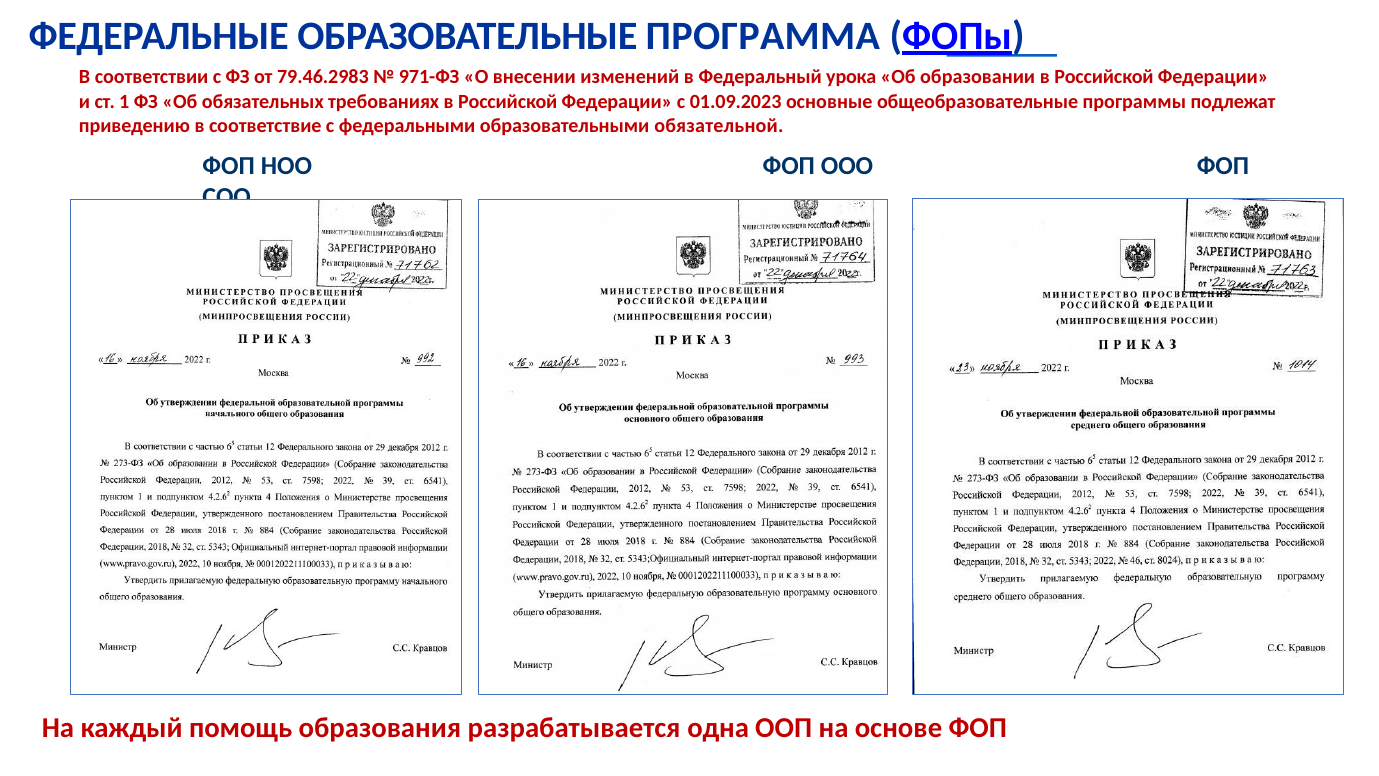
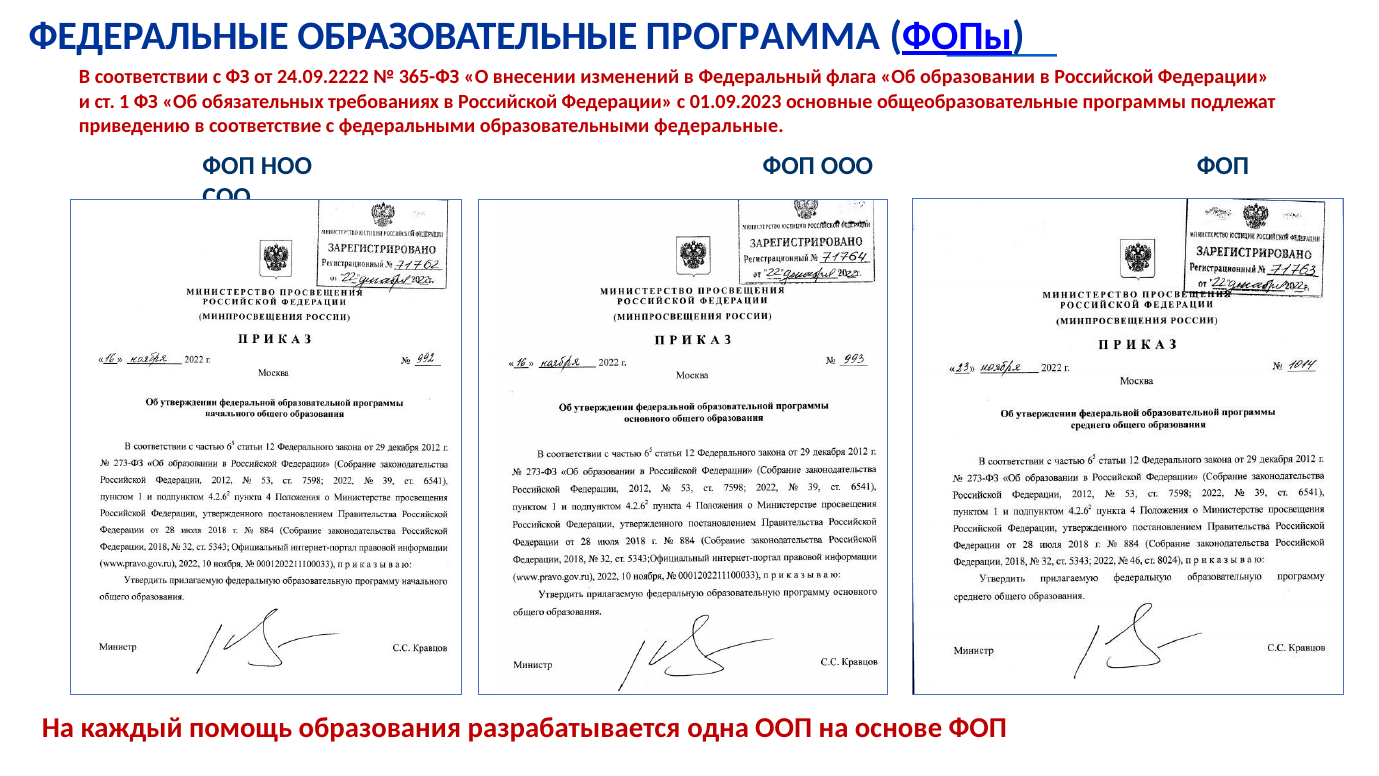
79.46.2983: 79.46.2983 -> 24.09.2222
971-ФЗ: 971-ФЗ -> 365-ФЗ
урока: урока -> флага
образовательными обязательной: обязательной -> федеральные
